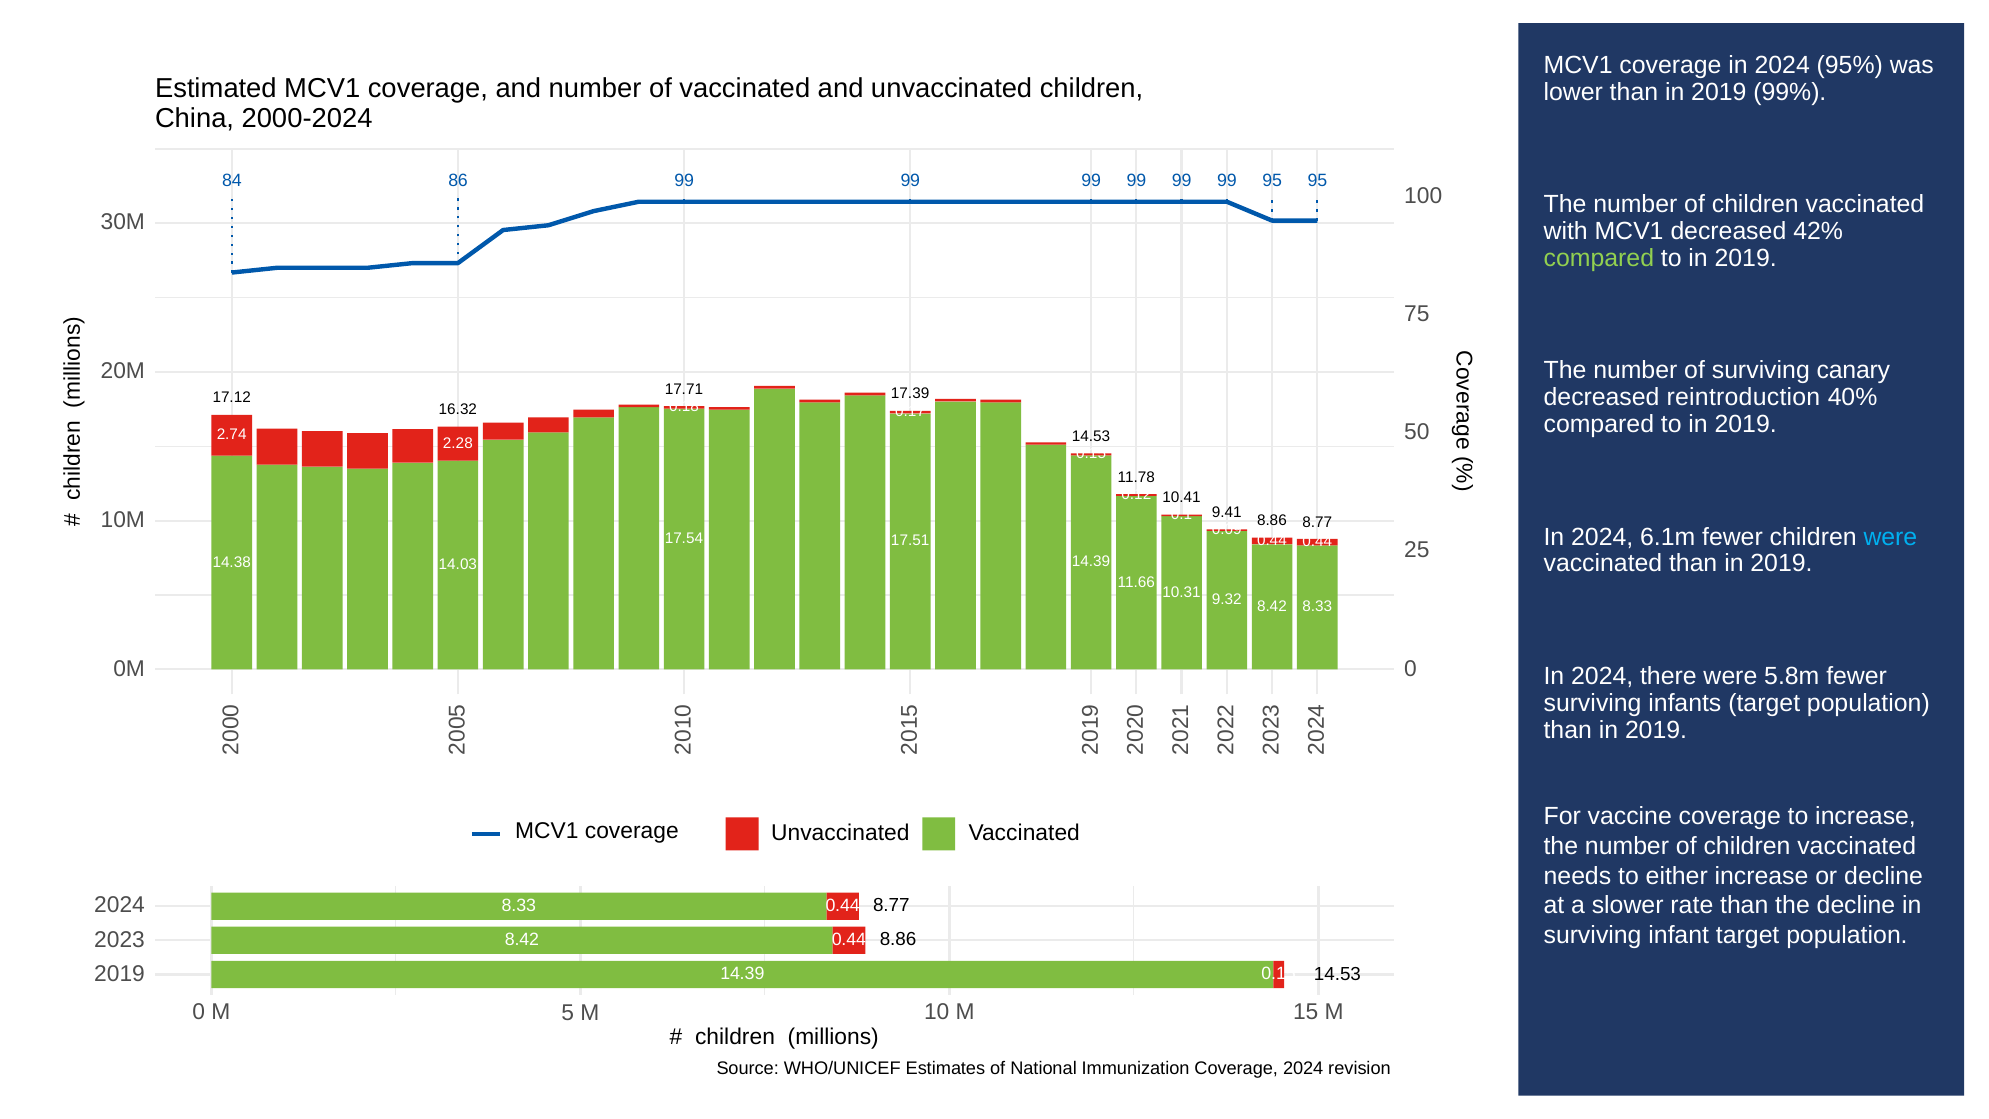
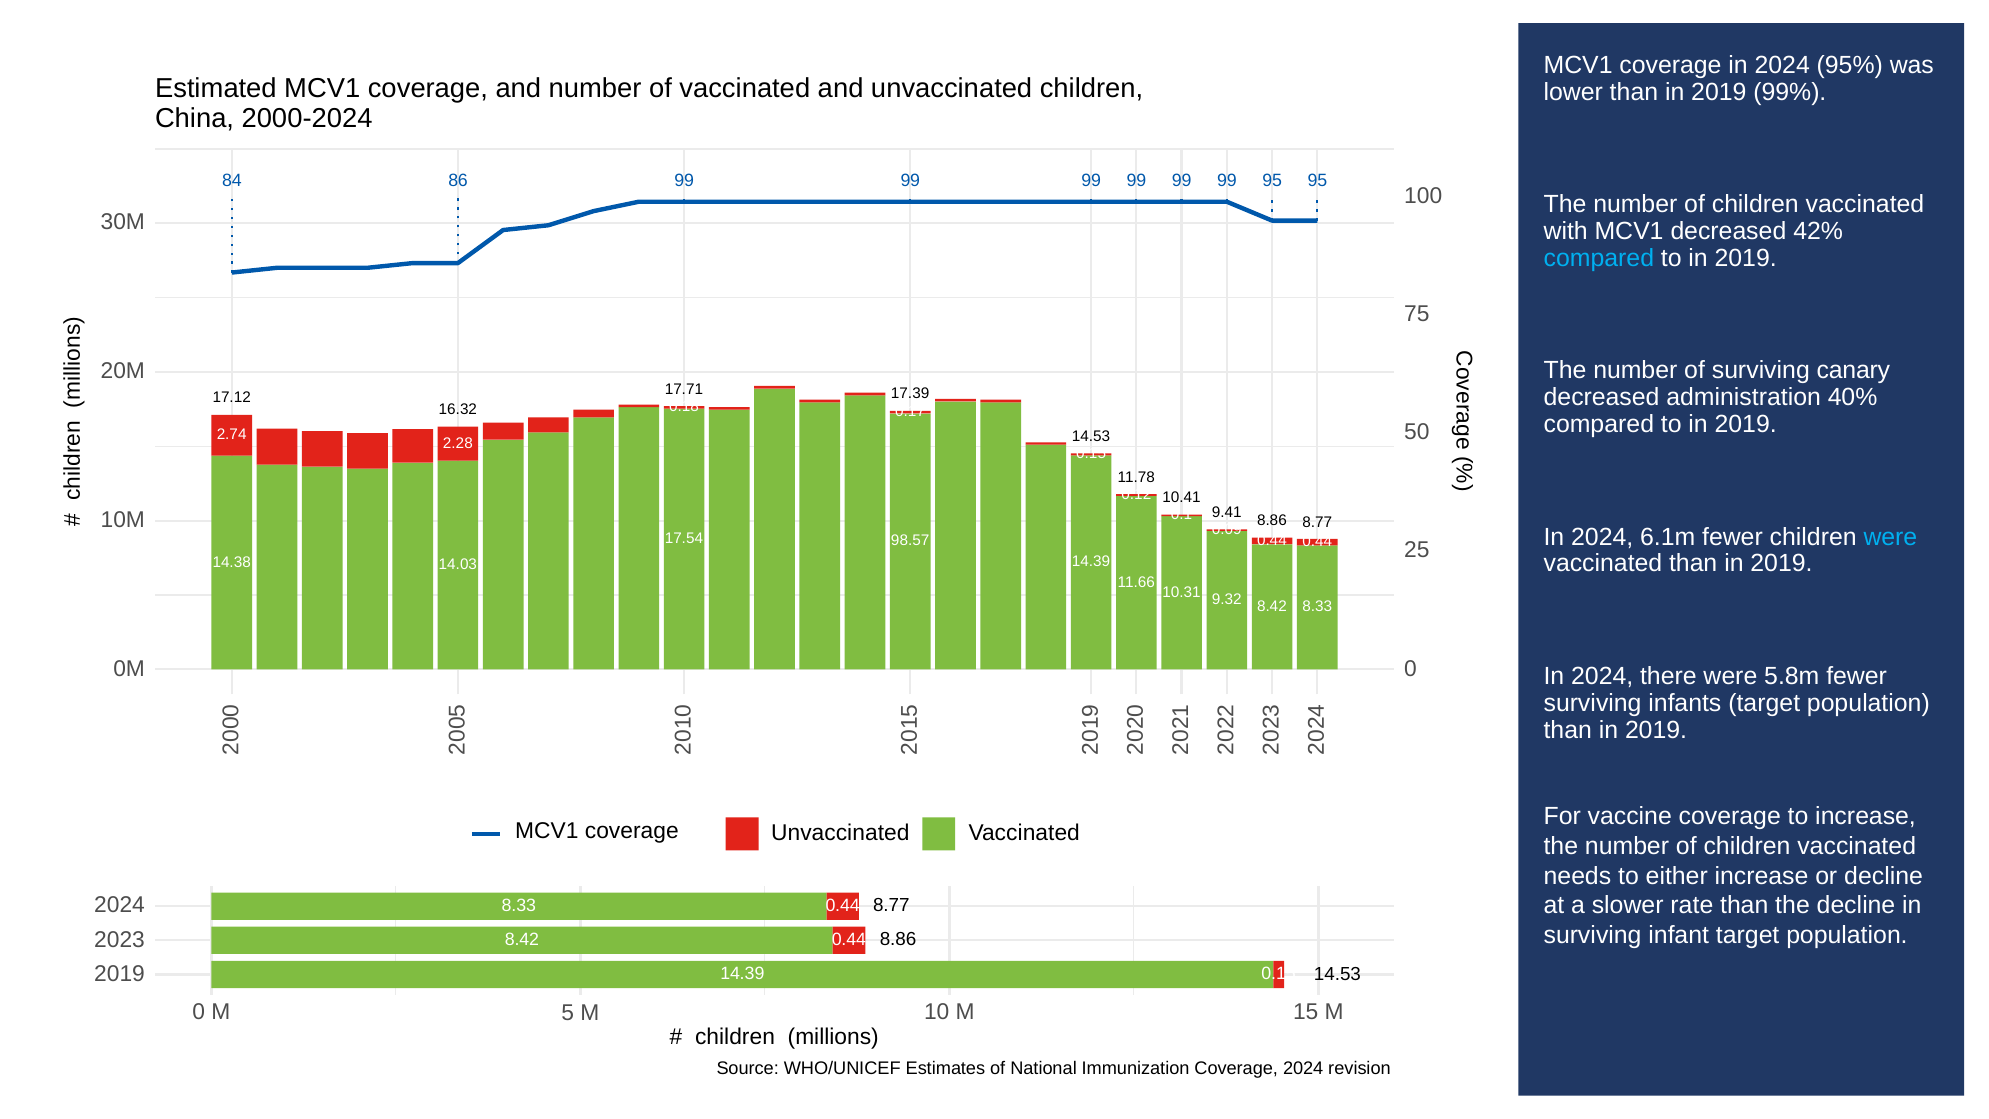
compared at (1599, 258) colour: light green -> light blue
reintroduction: reintroduction -> administration
17.51: 17.51 -> 98.57
